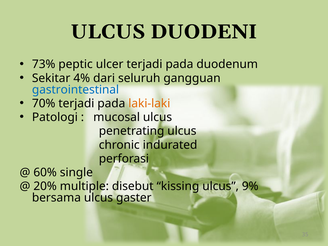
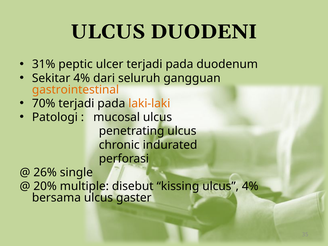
73%: 73% -> 31%
gastrointestinal colour: blue -> orange
60%: 60% -> 26%
ulcus 9%: 9% -> 4%
